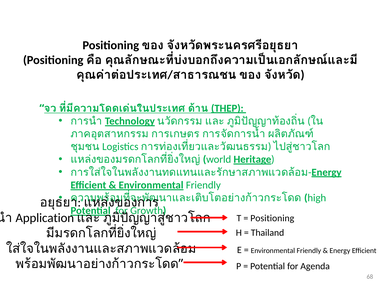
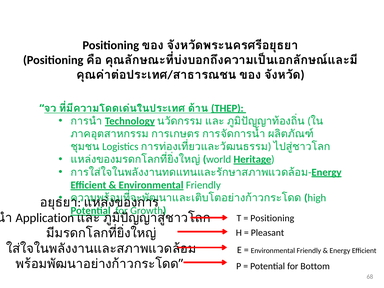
Thailand: Thailand -> Pleasant
Agenda: Agenda -> Bottom
